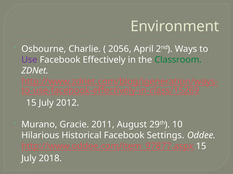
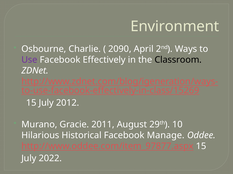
2056: 2056 -> 2090
Classroom colour: green -> black
Settings: Settings -> Manage
2018: 2018 -> 2022
